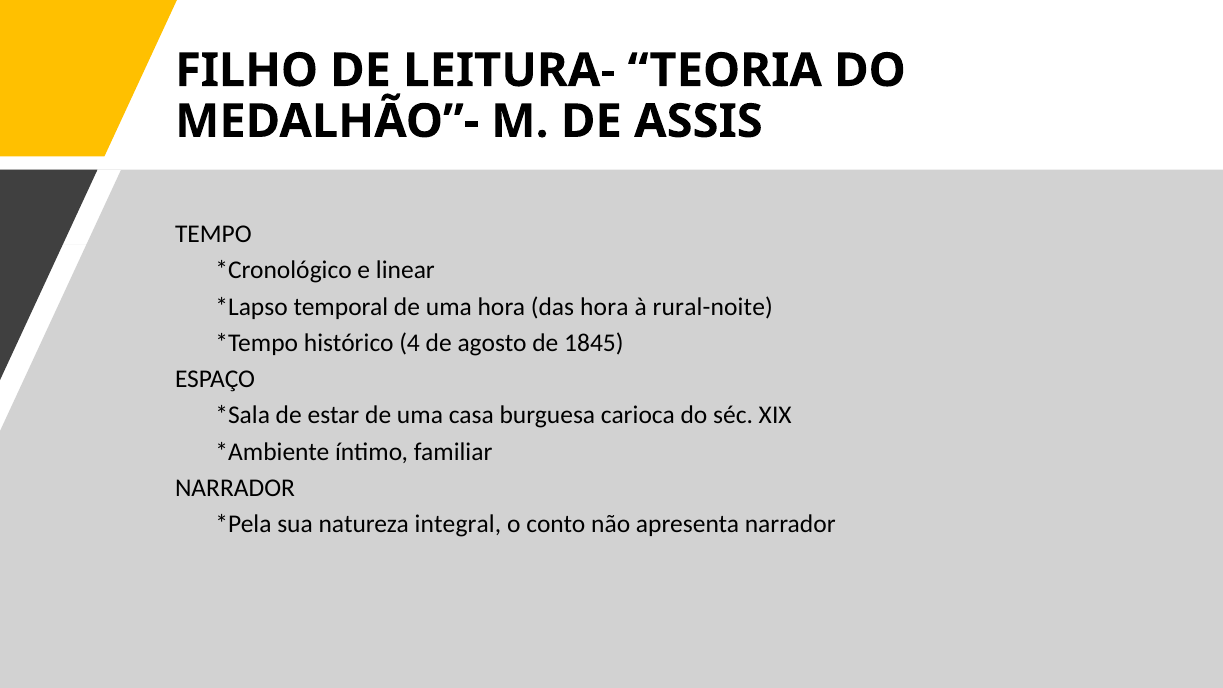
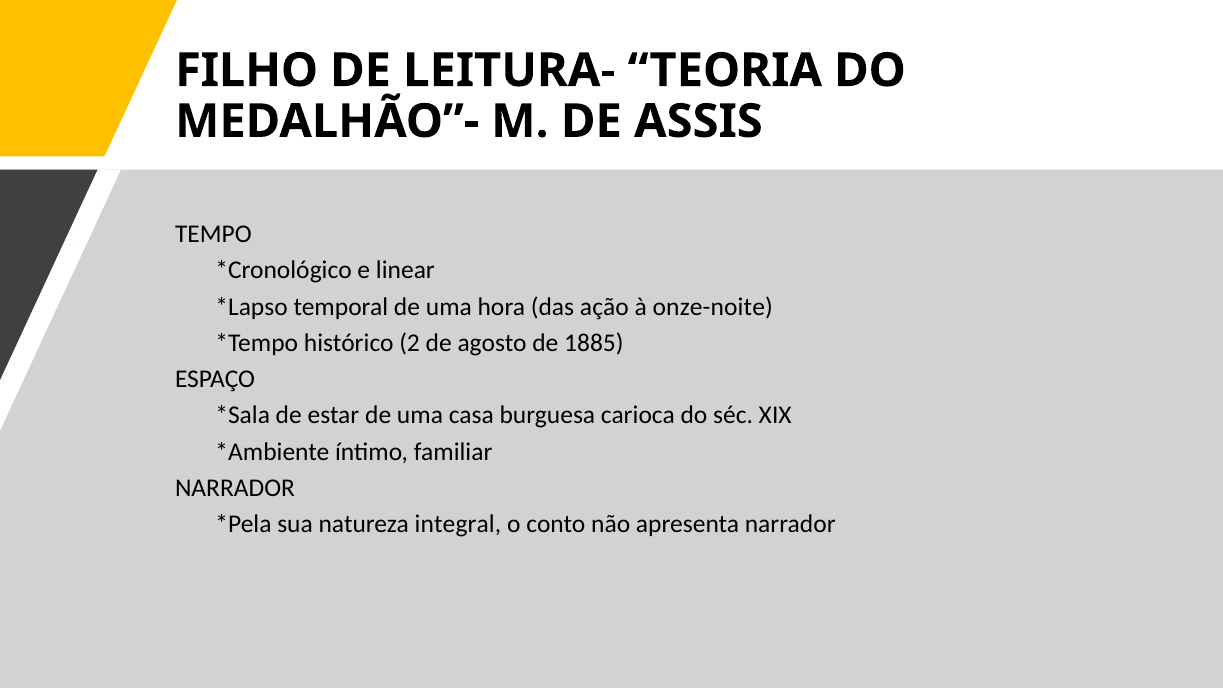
das hora: hora -> ação
rural-noite: rural-noite -> onze-noite
4: 4 -> 2
1845: 1845 -> 1885
